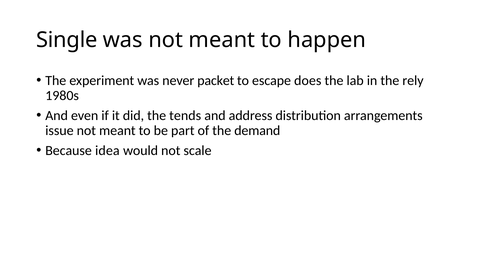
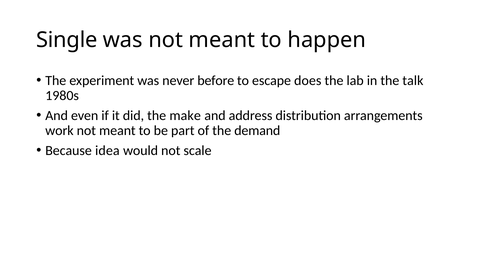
packet: packet -> before
rely: rely -> talk
tends: tends -> make
issue: issue -> work
